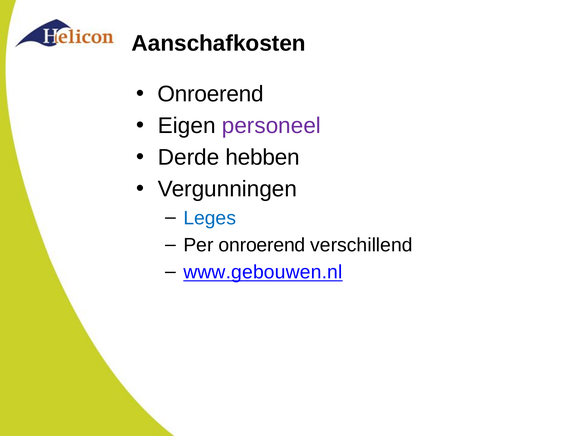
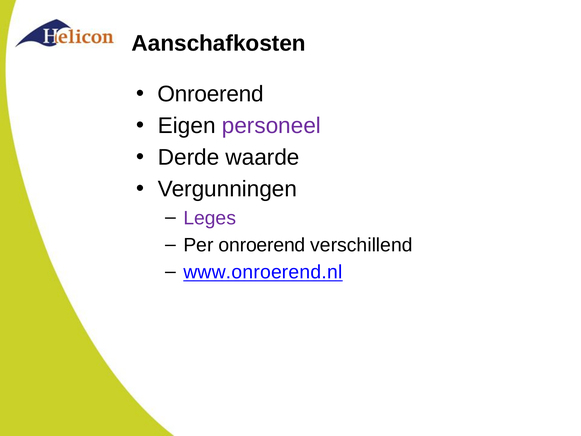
hebben: hebben -> waarde
Leges colour: blue -> purple
www.gebouwen.nl: www.gebouwen.nl -> www.onroerend.nl
